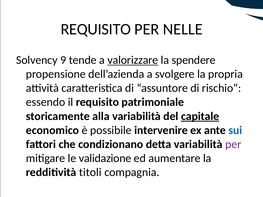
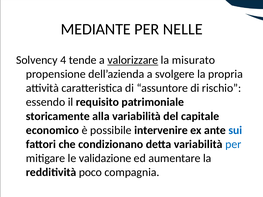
REQUISITO at (96, 29): REQUISITO -> MEDIANTE
9: 9 -> 4
spendere: spendere -> misurato
capitale underline: present -> none
per at (233, 144) colour: purple -> blue
titoli: titoli -> poco
